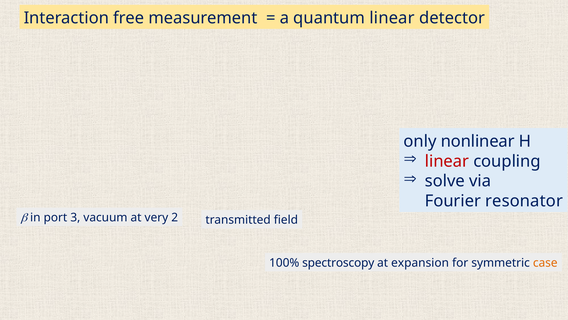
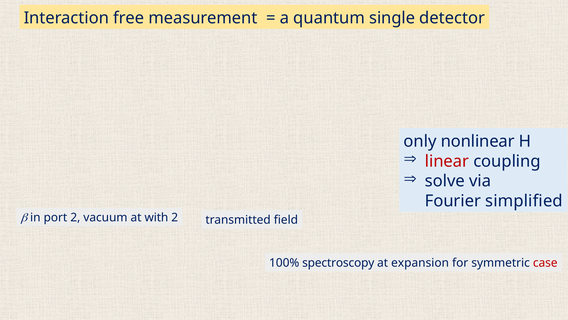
quantum linear: linear -> single
resonator: resonator -> simplified
port 3: 3 -> 2
very: very -> with
case colour: orange -> red
